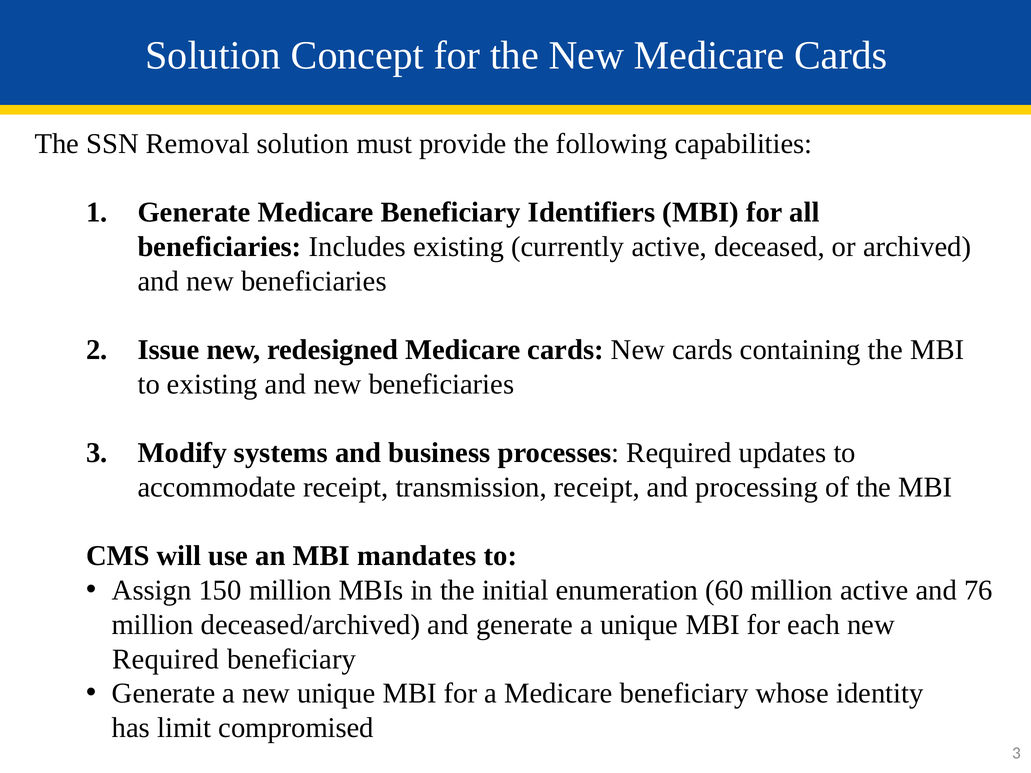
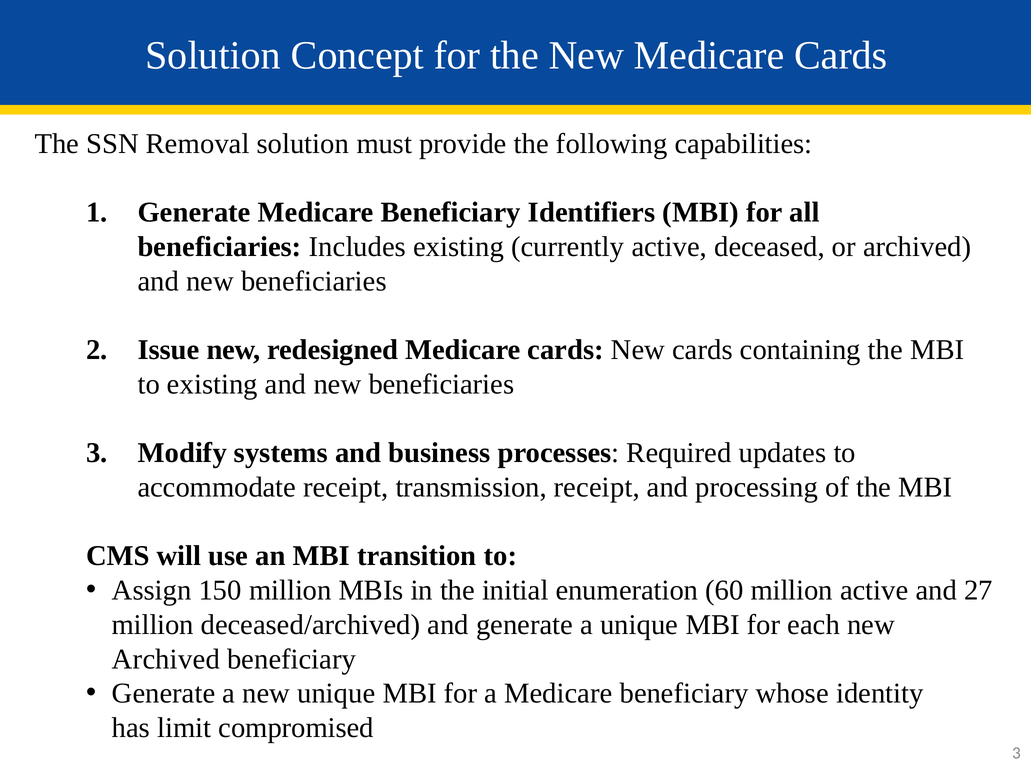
mandates: mandates -> transition
76: 76 -> 27
Required at (166, 659): Required -> Archived
